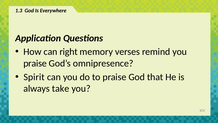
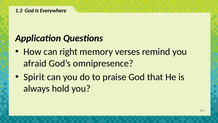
praise at (35, 63): praise -> afraid
take: take -> hold
